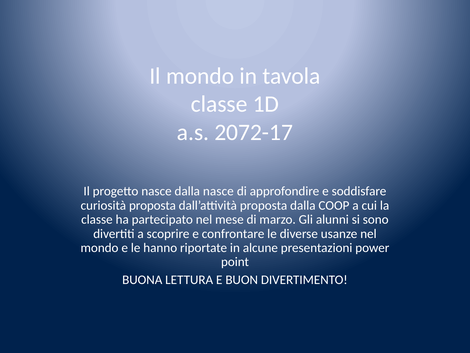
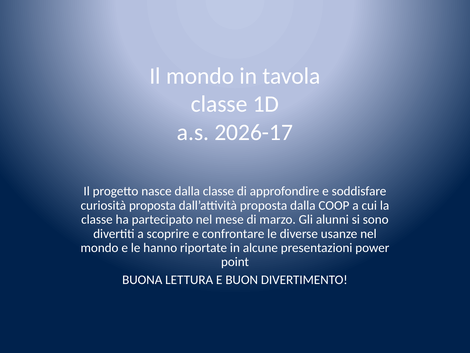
2072-17: 2072-17 -> 2026-17
dalla nasce: nasce -> classe
